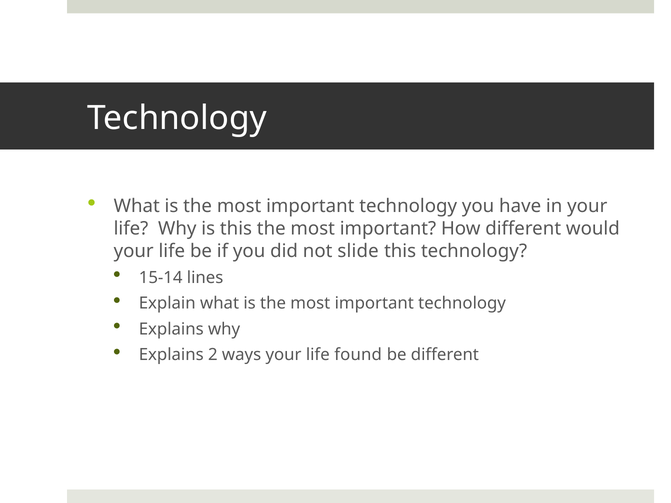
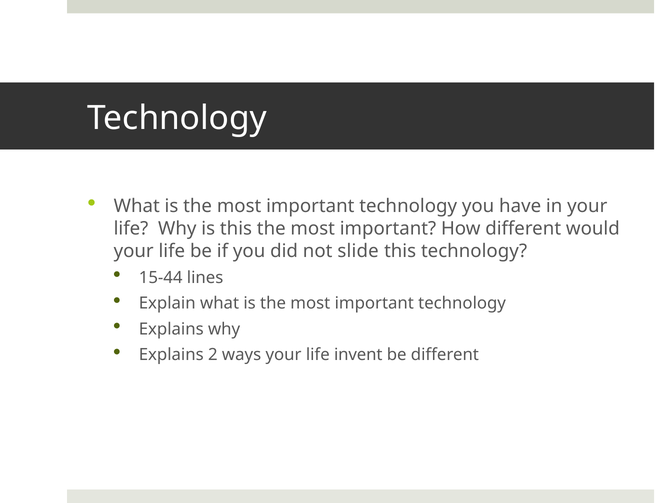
15-14: 15-14 -> 15-44
found: found -> invent
